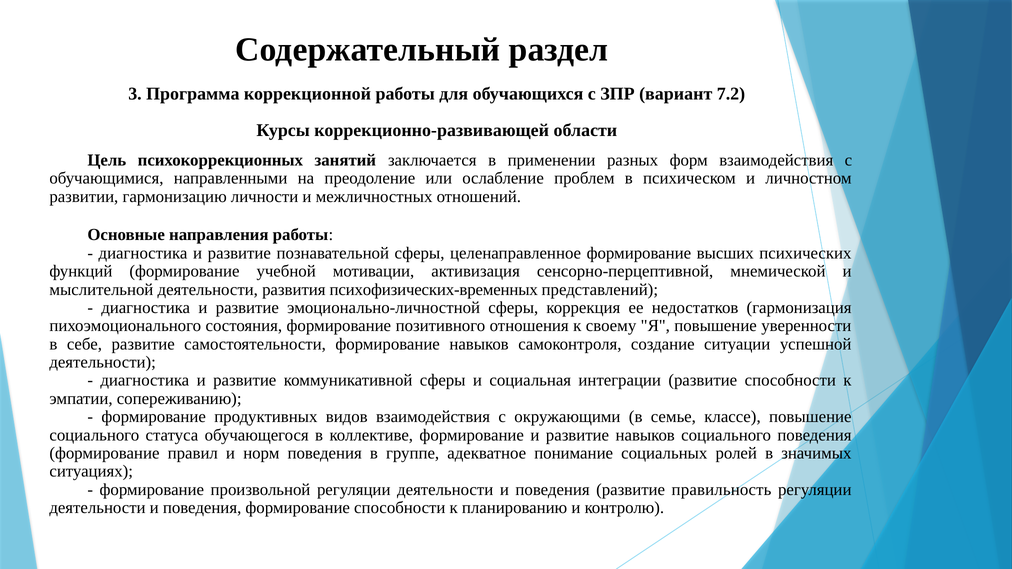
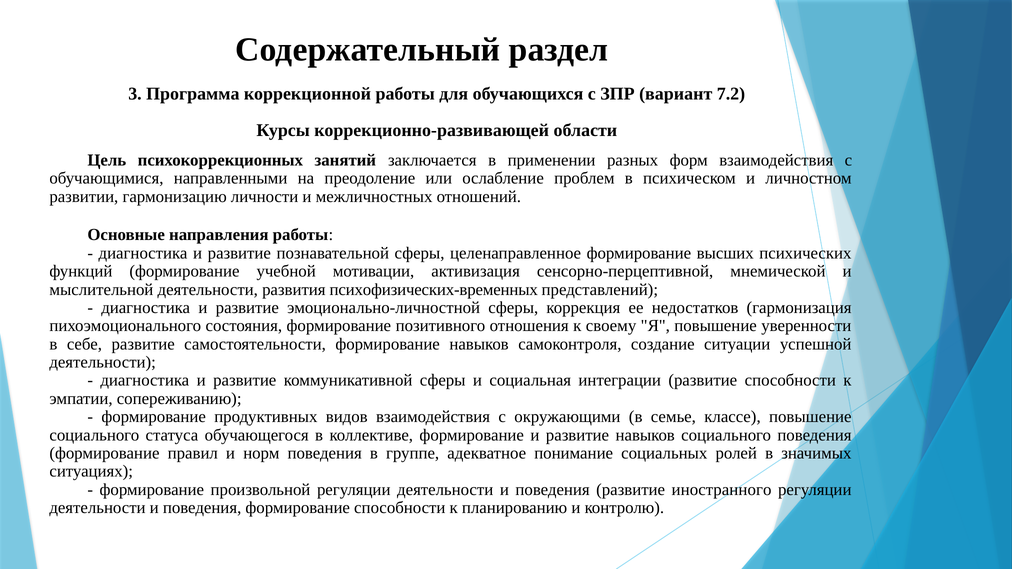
правильность: правильность -> иностранного
